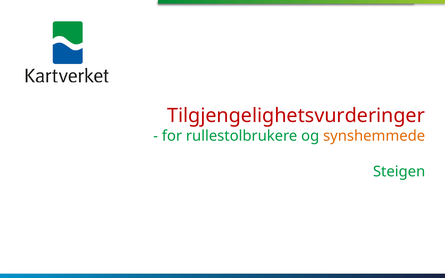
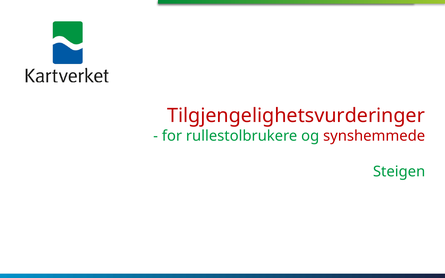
synshemmede colour: orange -> red
